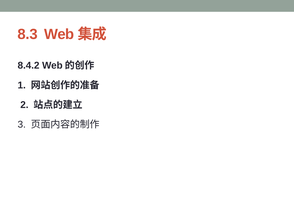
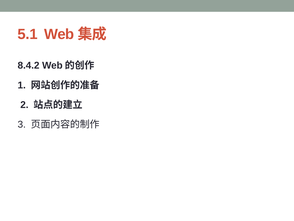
8.3: 8.3 -> 5.1
